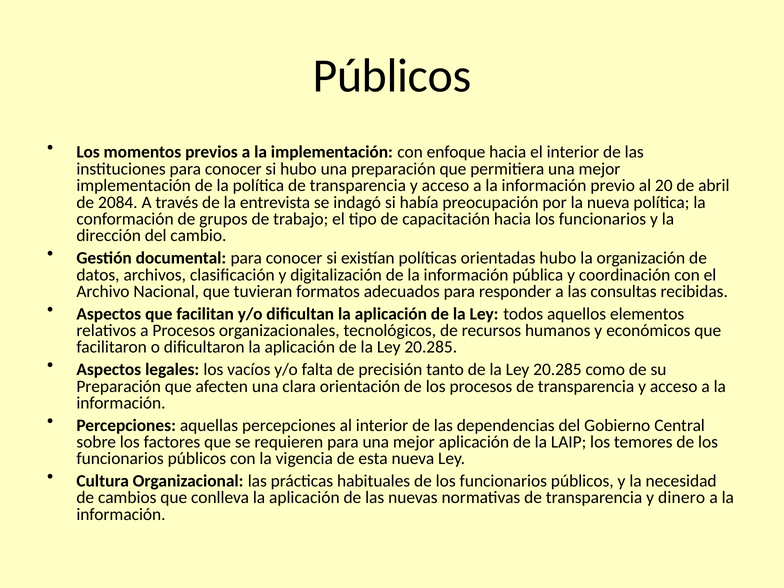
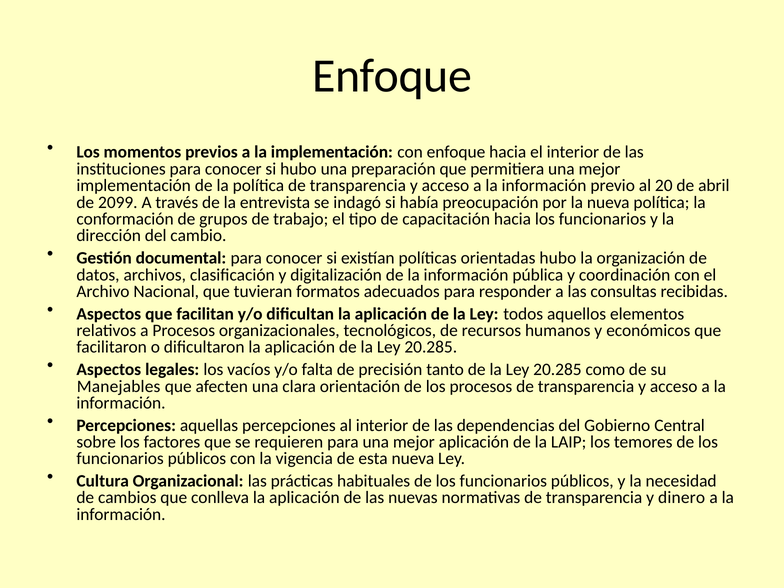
Públicos at (392, 76): Públicos -> Enfoque
2084: 2084 -> 2099
Preparación at (119, 386): Preparación -> Manejables
